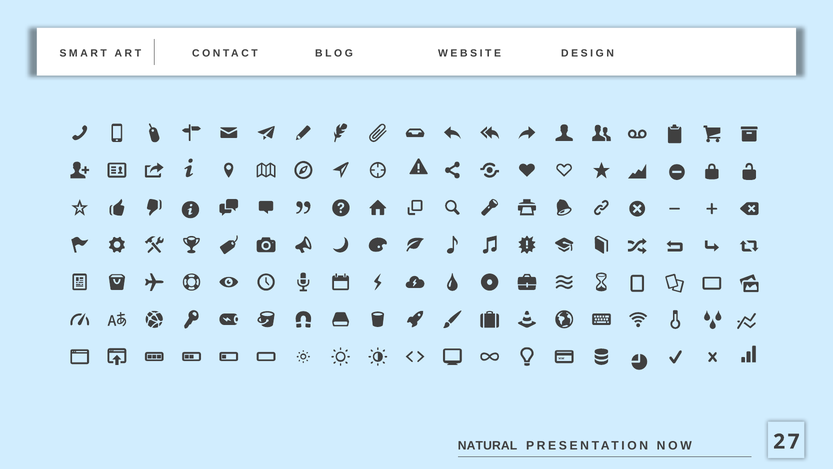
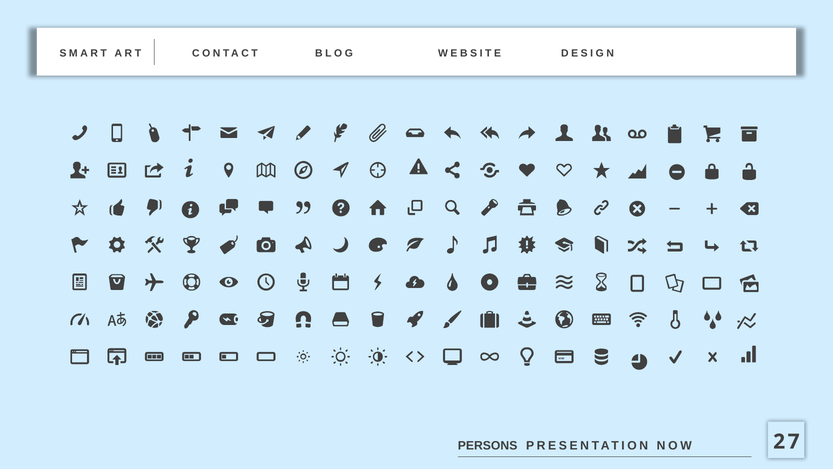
NATURAL: NATURAL -> PERSONS
